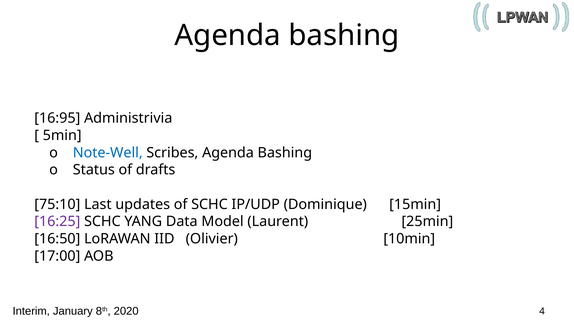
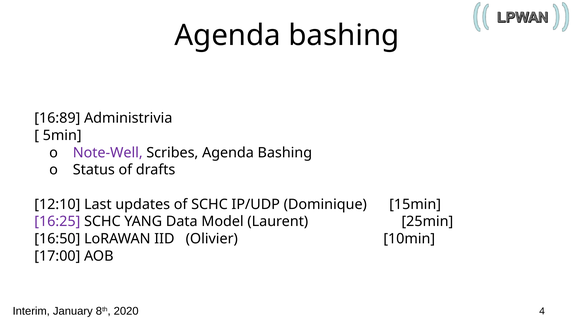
16:95: 16:95 -> 16:89
Note-Well colour: blue -> purple
75:10: 75:10 -> 12:10
